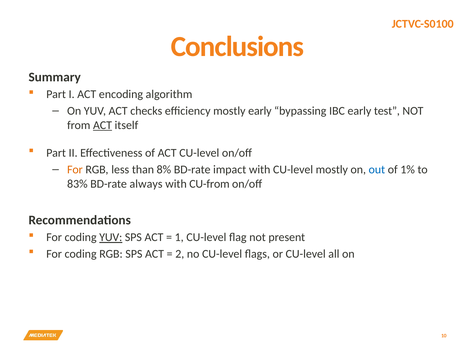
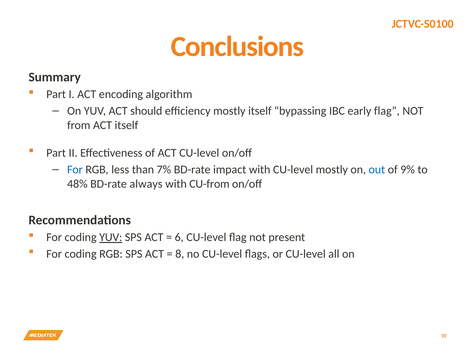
checks: checks -> should
mostly early: early -> itself
early test: test -> flag
ACT at (103, 125) underline: present -> none
For at (75, 170) colour: orange -> blue
8%: 8% -> 7%
1%: 1% -> 9%
83%: 83% -> 48%
1: 1 -> 6
2: 2 -> 8
